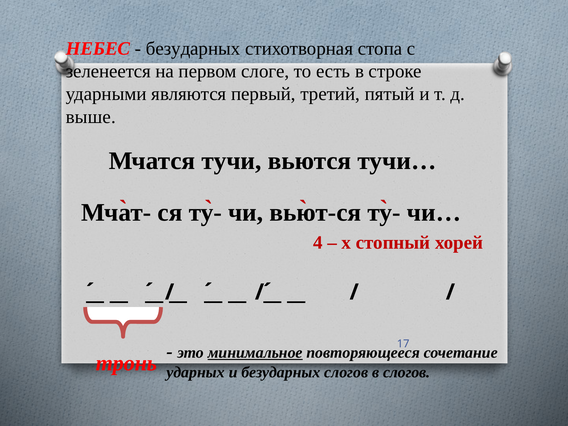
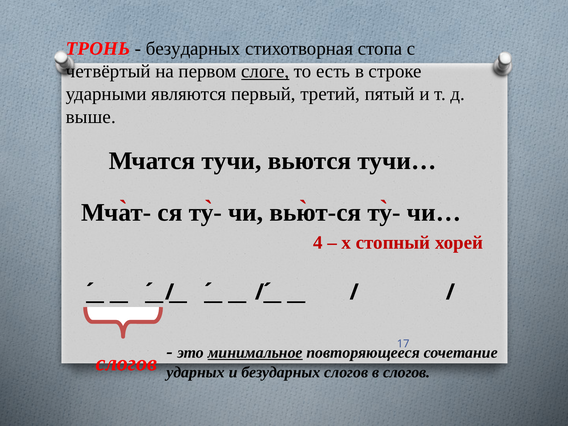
НЕБЕС: НЕБЕС -> ТРОНЬ
зеленеется: зеленеется -> четвёртый
слоге underline: none -> present
тронь at (126, 363): тронь -> слогов
